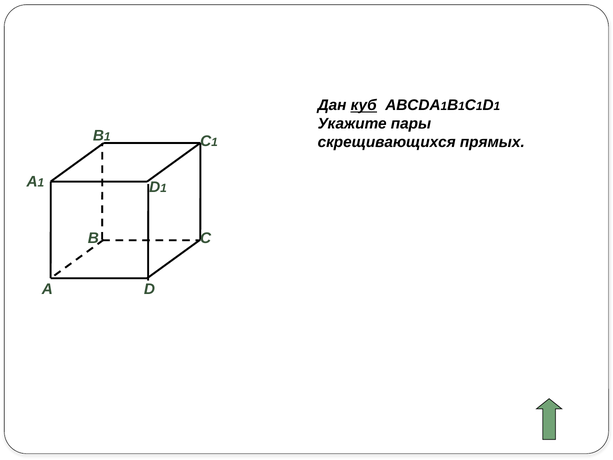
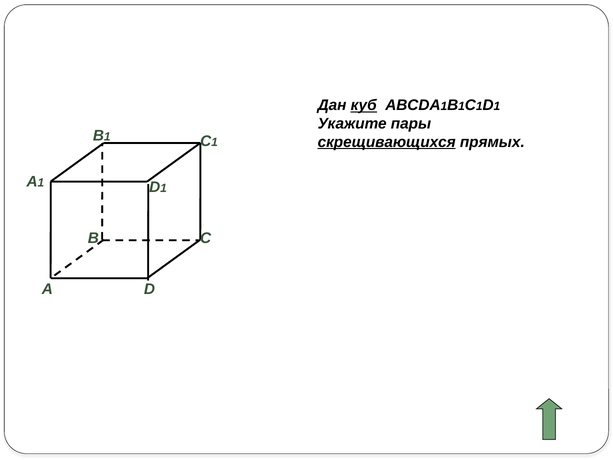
скрещивающихся underline: none -> present
